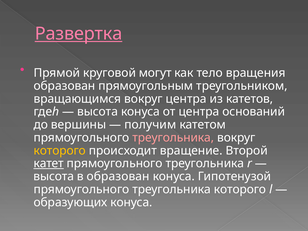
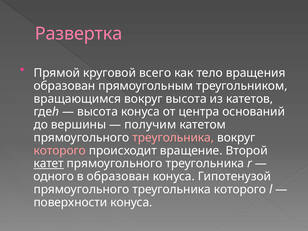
Развертка underline: present -> none
могут: могут -> всего
вокруг центра: центра -> высота
которого at (60, 151) colour: yellow -> pink
высота at (54, 176): высота -> одного
образующих: образующих -> поверхности
